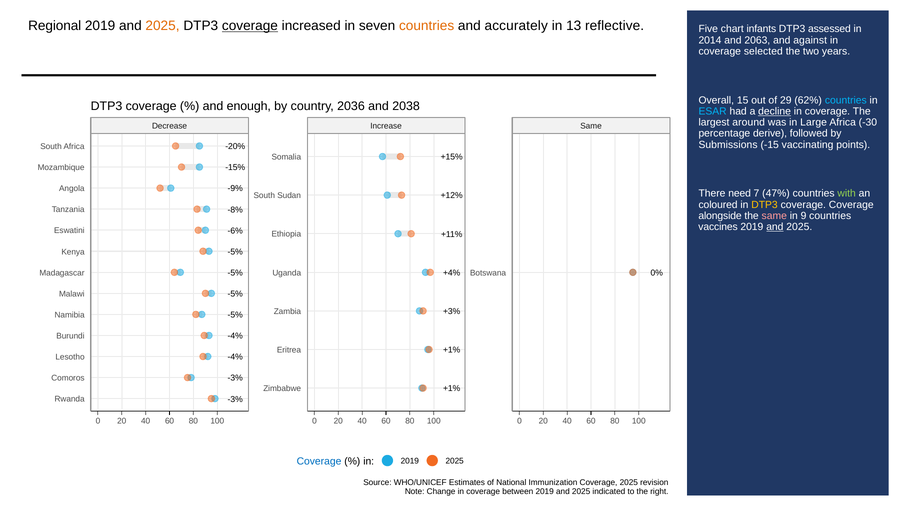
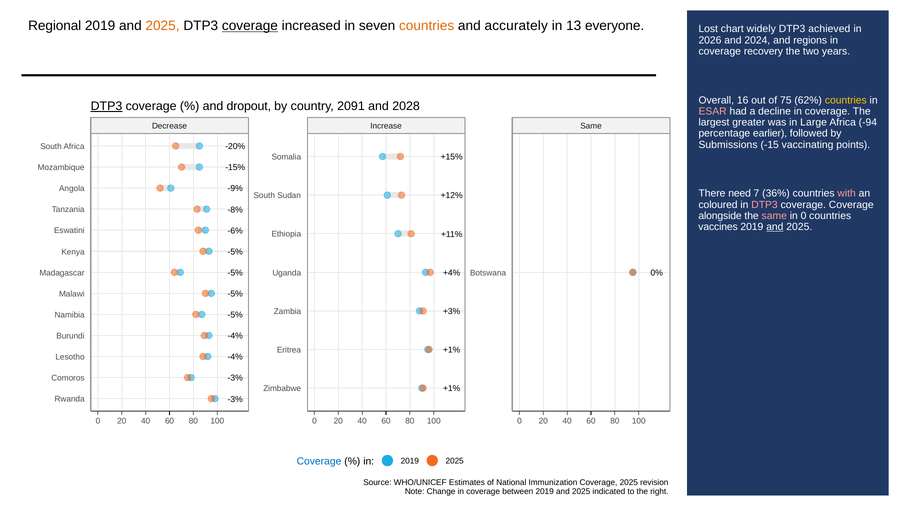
reflective: reflective -> everyone
Five: Five -> Lost
infants: infants -> widely
assessed: assessed -> achieved
2014: 2014 -> 2026
2063: 2063 -> 2024
against: against -> regions
selected: selected -> recovery
15: 15 -> 16
29: 29 -> 75
countries at (846, 100) colour: light blue -> yellow
DTP3 at (106, 106) underline: none -> present
enough: enough -> dropout
2036: 2036 -> 2091
2038: 2038 -> 2028
ESAR colour: light blue -> pink
decline underline: present -> none
around: around -> greater
-30: -30 -> -94
derive: derive -> earlier
47%: 47% -> 36%
with colour: light green -> pink
DTP3 at (765, 205) colour: yellow -> pink
in 9: 9 -> 0
